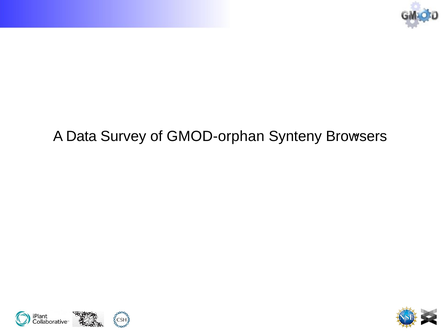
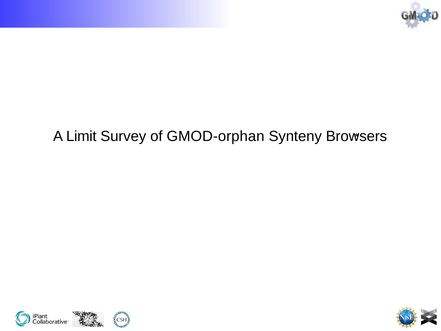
Data: Data -> Limit
